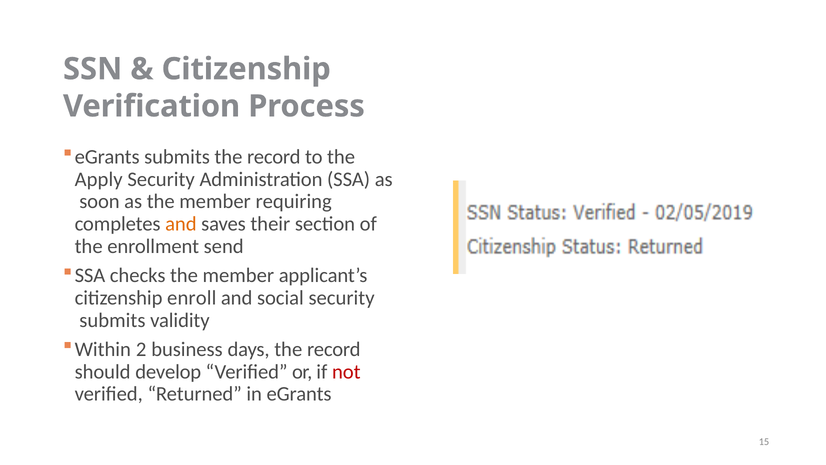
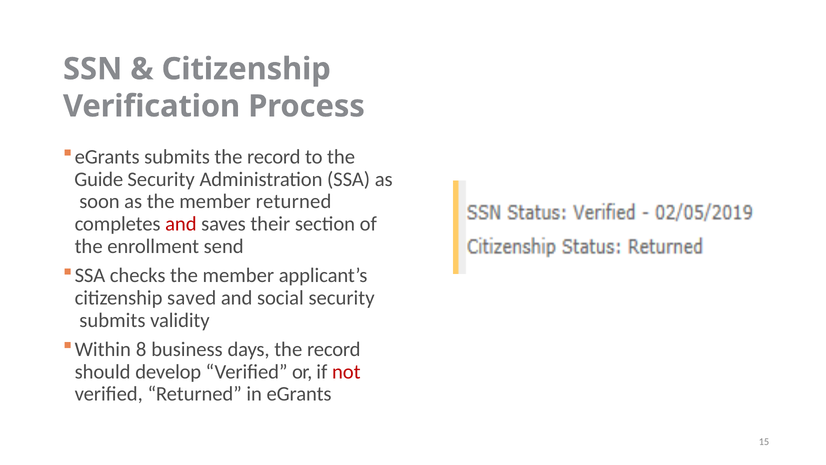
Apply: Apply -> Guide
member requiring: requiring -> returned
and at (181, 224) colour: orange -> red
enroll: enroll -> saved
2: 2 -> 8
